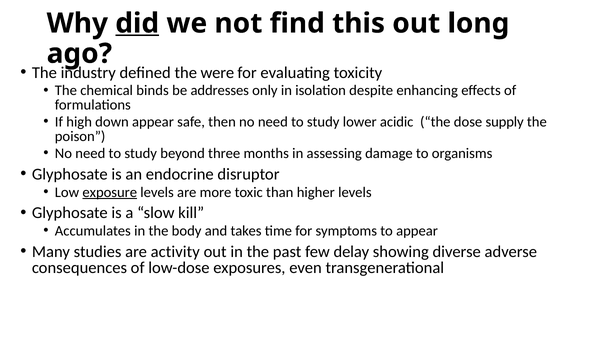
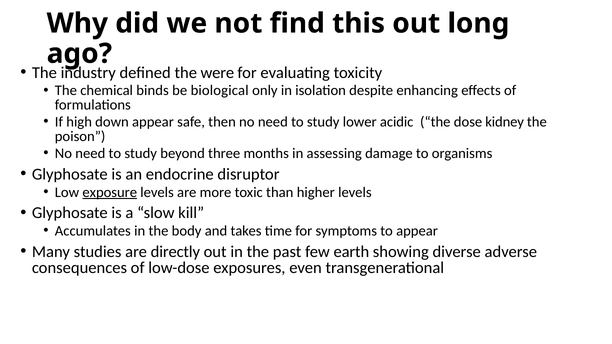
did underline: present -> none
addresses: addresses -> biological
supply: supply -> kidney
activity: activity -> directly
delay: delay -> earth
